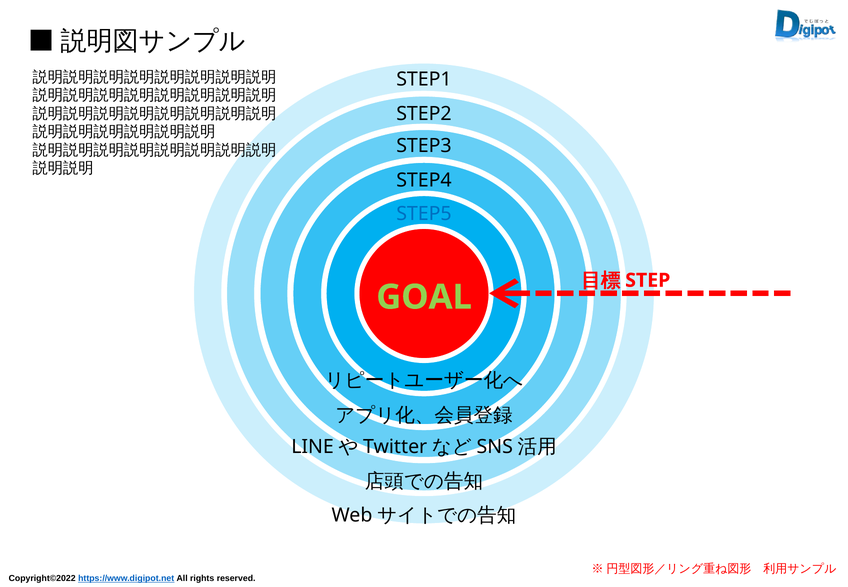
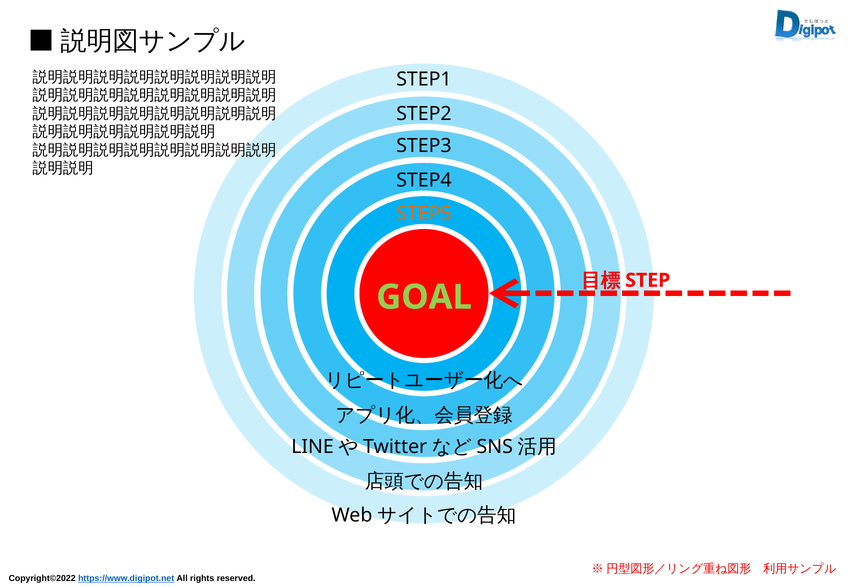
STEP5 colour: blue -> orange
